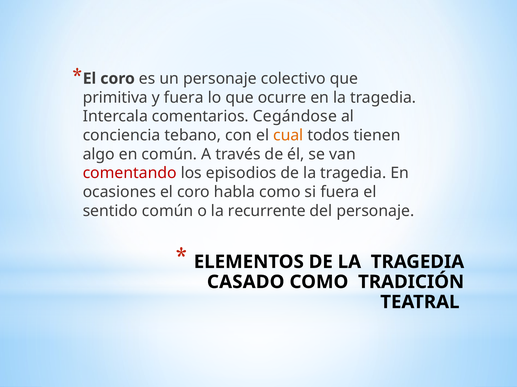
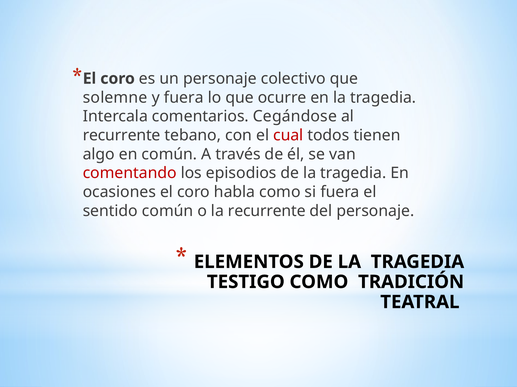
primitiva: primitiva -> solemne
conciencia at (122, 136): conciencia -> recurrente
cual colour: orange -> red
CASADO: CASADO -> TESTIGO
